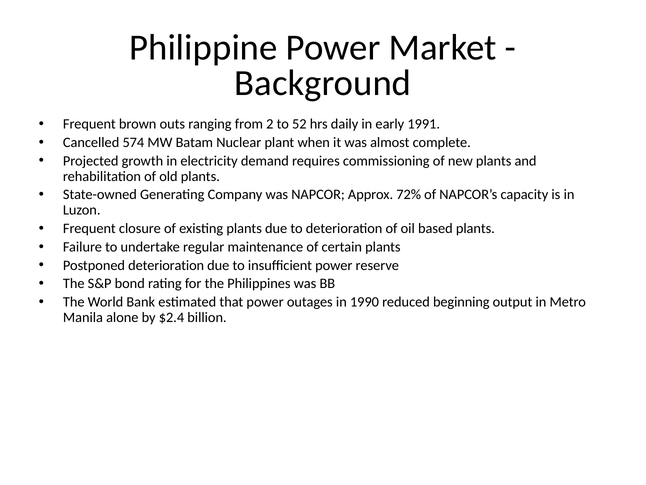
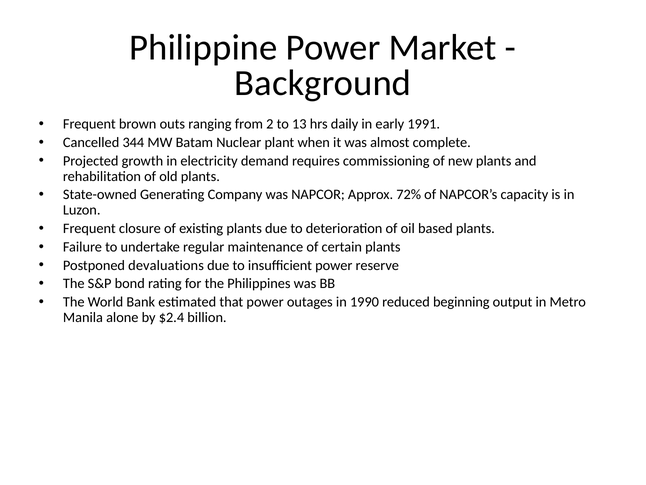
52: 52 -> 13
574: 574 -> 344
Postponed deterioration: deterioration -> devaluations
